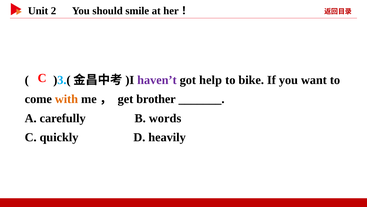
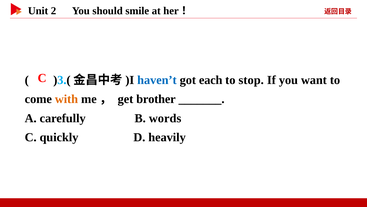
haven’t colour: purple -> blue
help: help -> each
bike: bike -> stop
